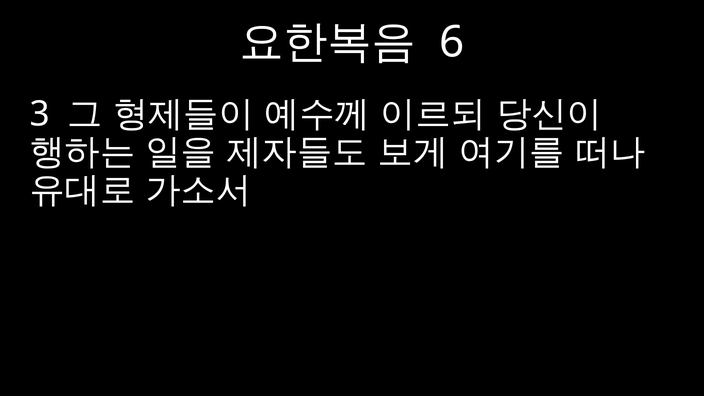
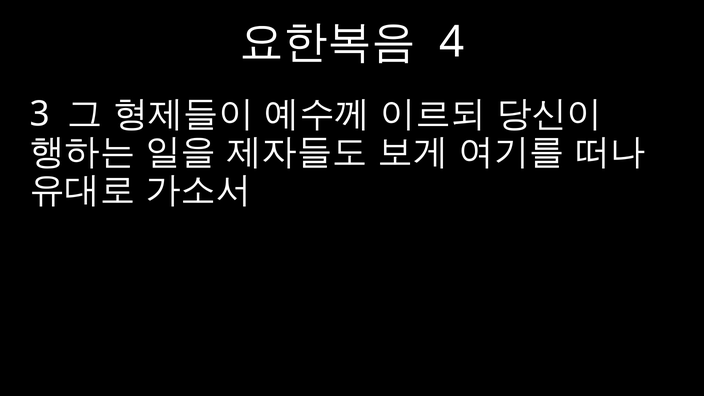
6: 6 -> 4
